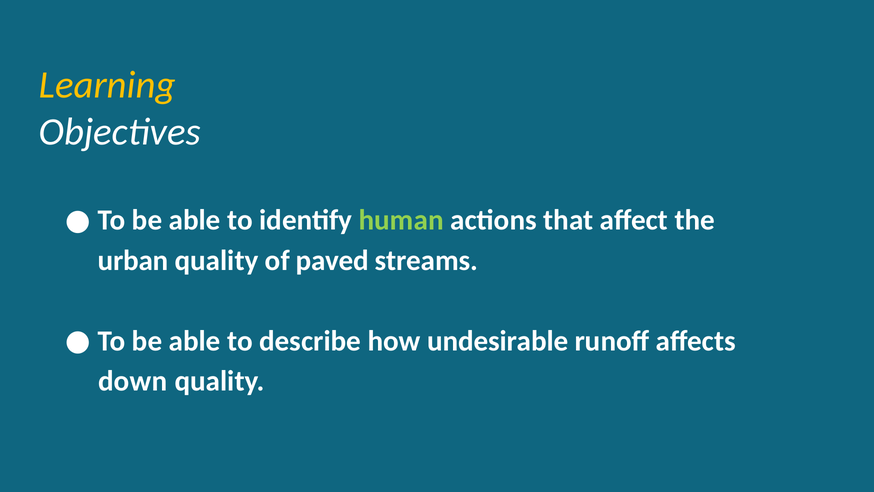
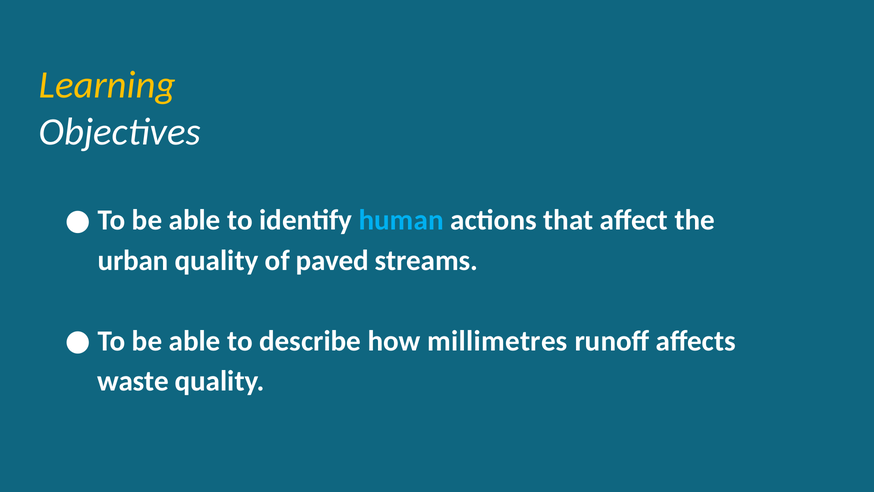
human colour: light green -> light blue
undesirable: undesirable -> millimetres
down: down -> waste
